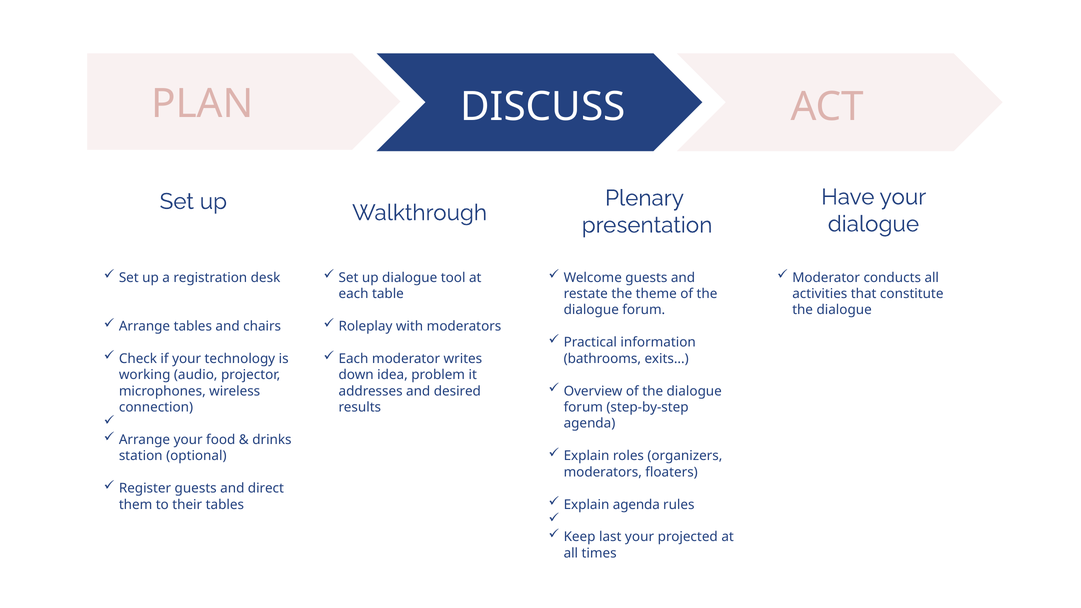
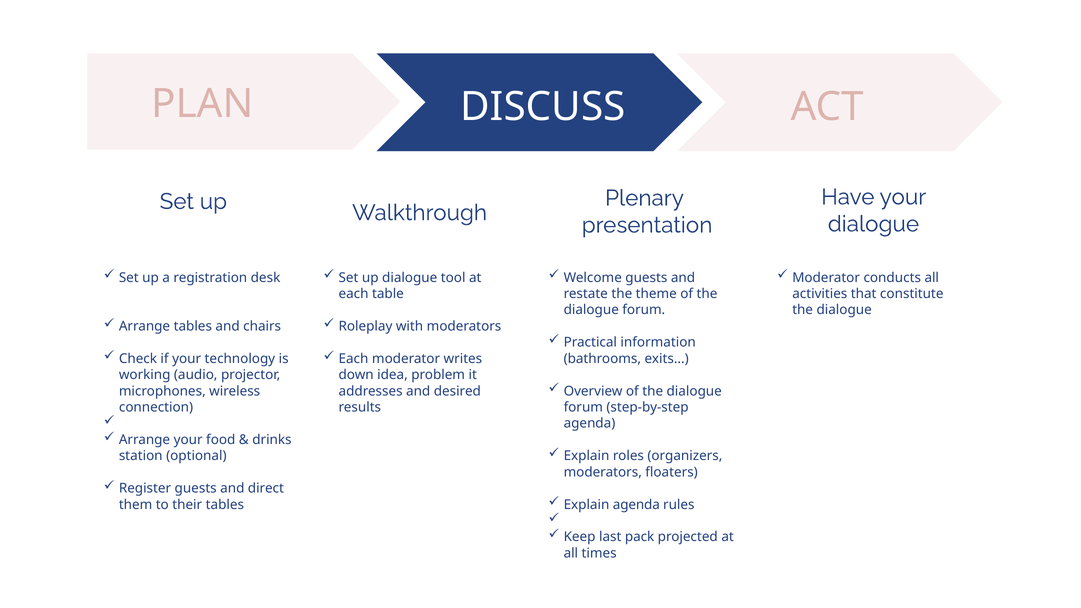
last your: your -> pack
